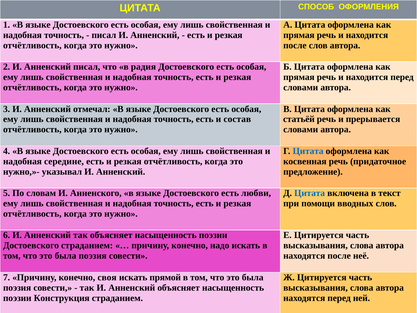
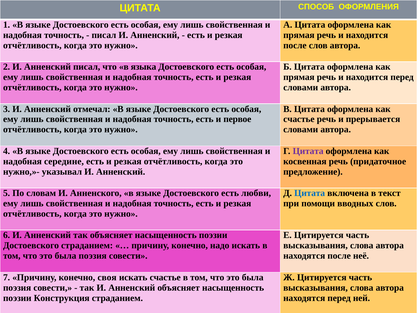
радия: радия -> языка
состав: состав -> первое
статьёй at (299, 119): статьёй -> счастье
Цитата at (308, 151) colour: blue -> purple
искать прямой: прямой -> счастье
